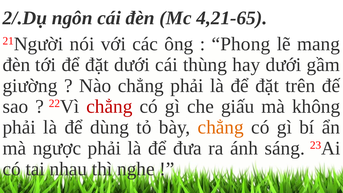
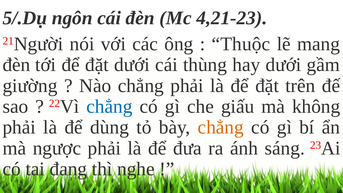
2/.Dụ: 2/.Dụ -> 5/.Dụ
4,21-65: 4,21-65 -> 4,21-23
Phong: Phong -> Thuộc
chẳng at (109, 106) colour: red -> blue
nhau: nhau -> đang
